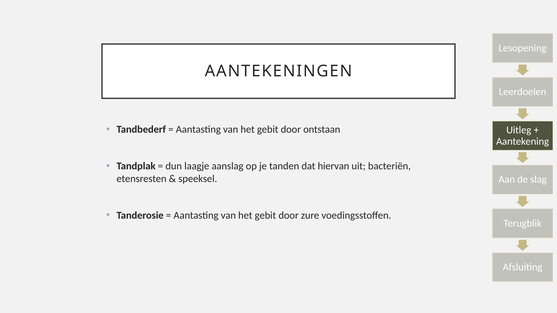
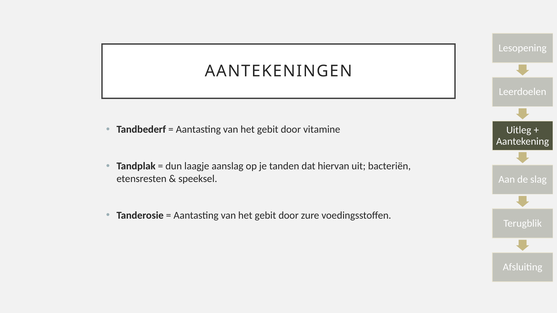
ontstaan: ontstaan -> vitamine
